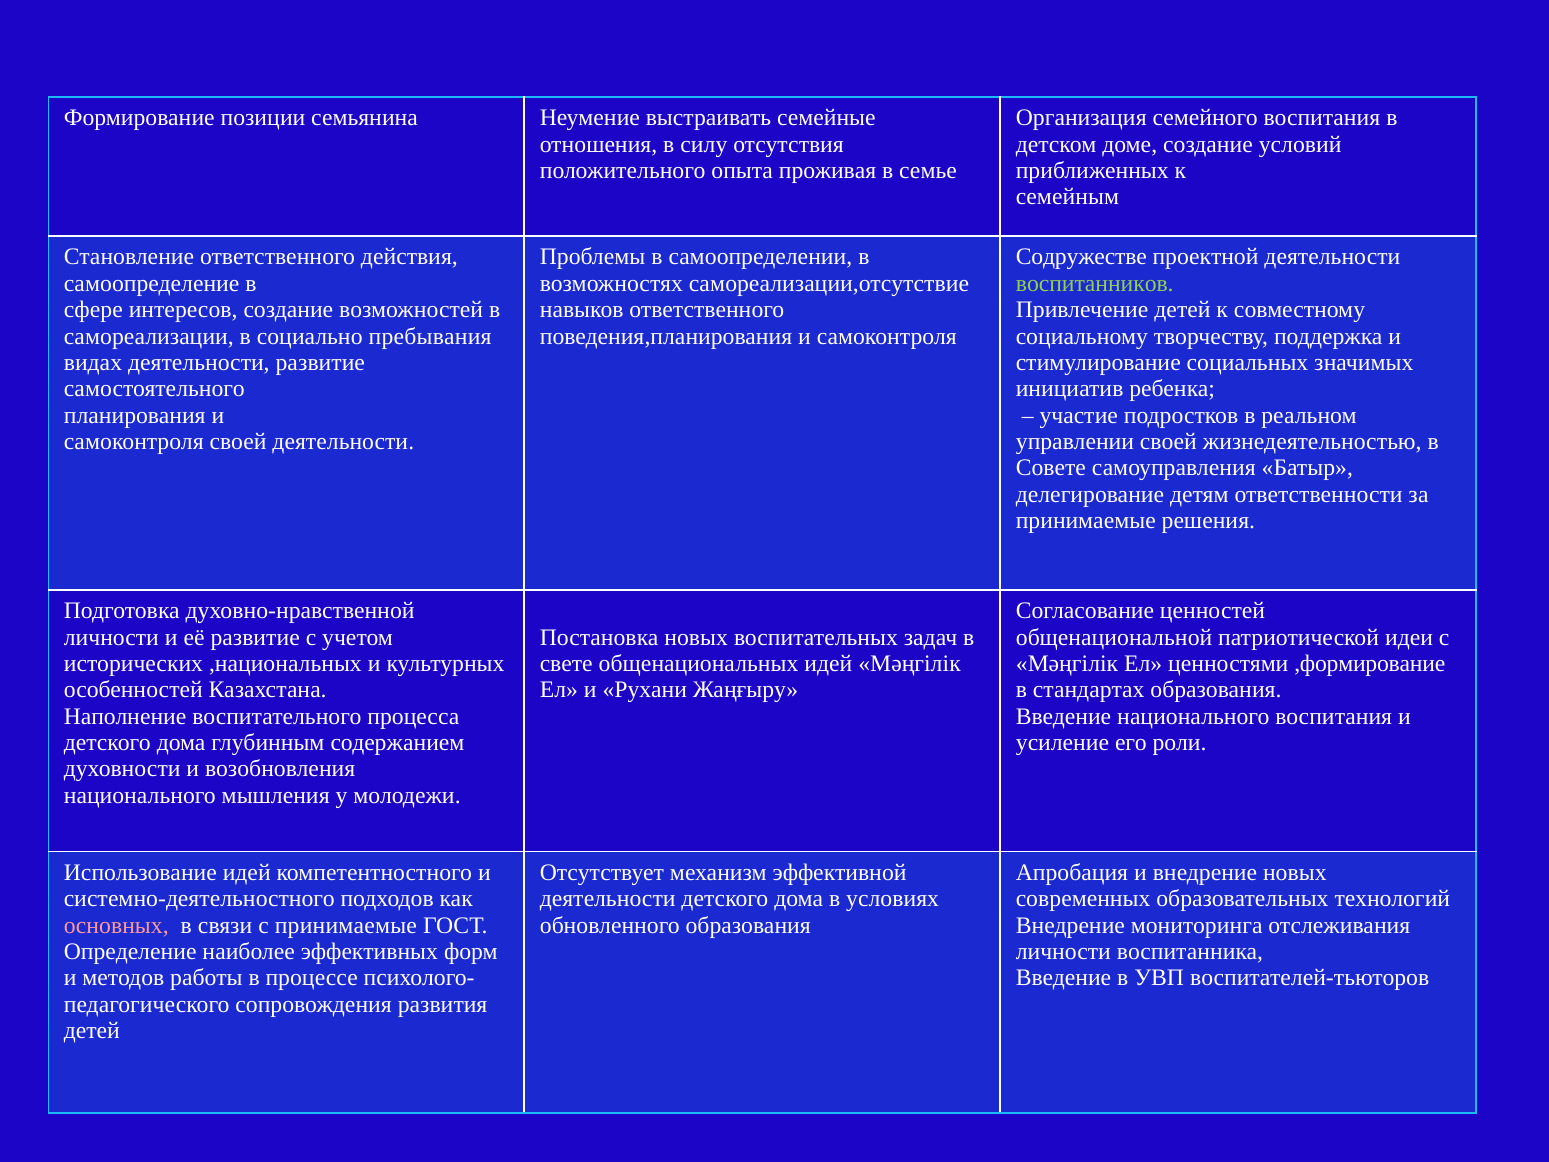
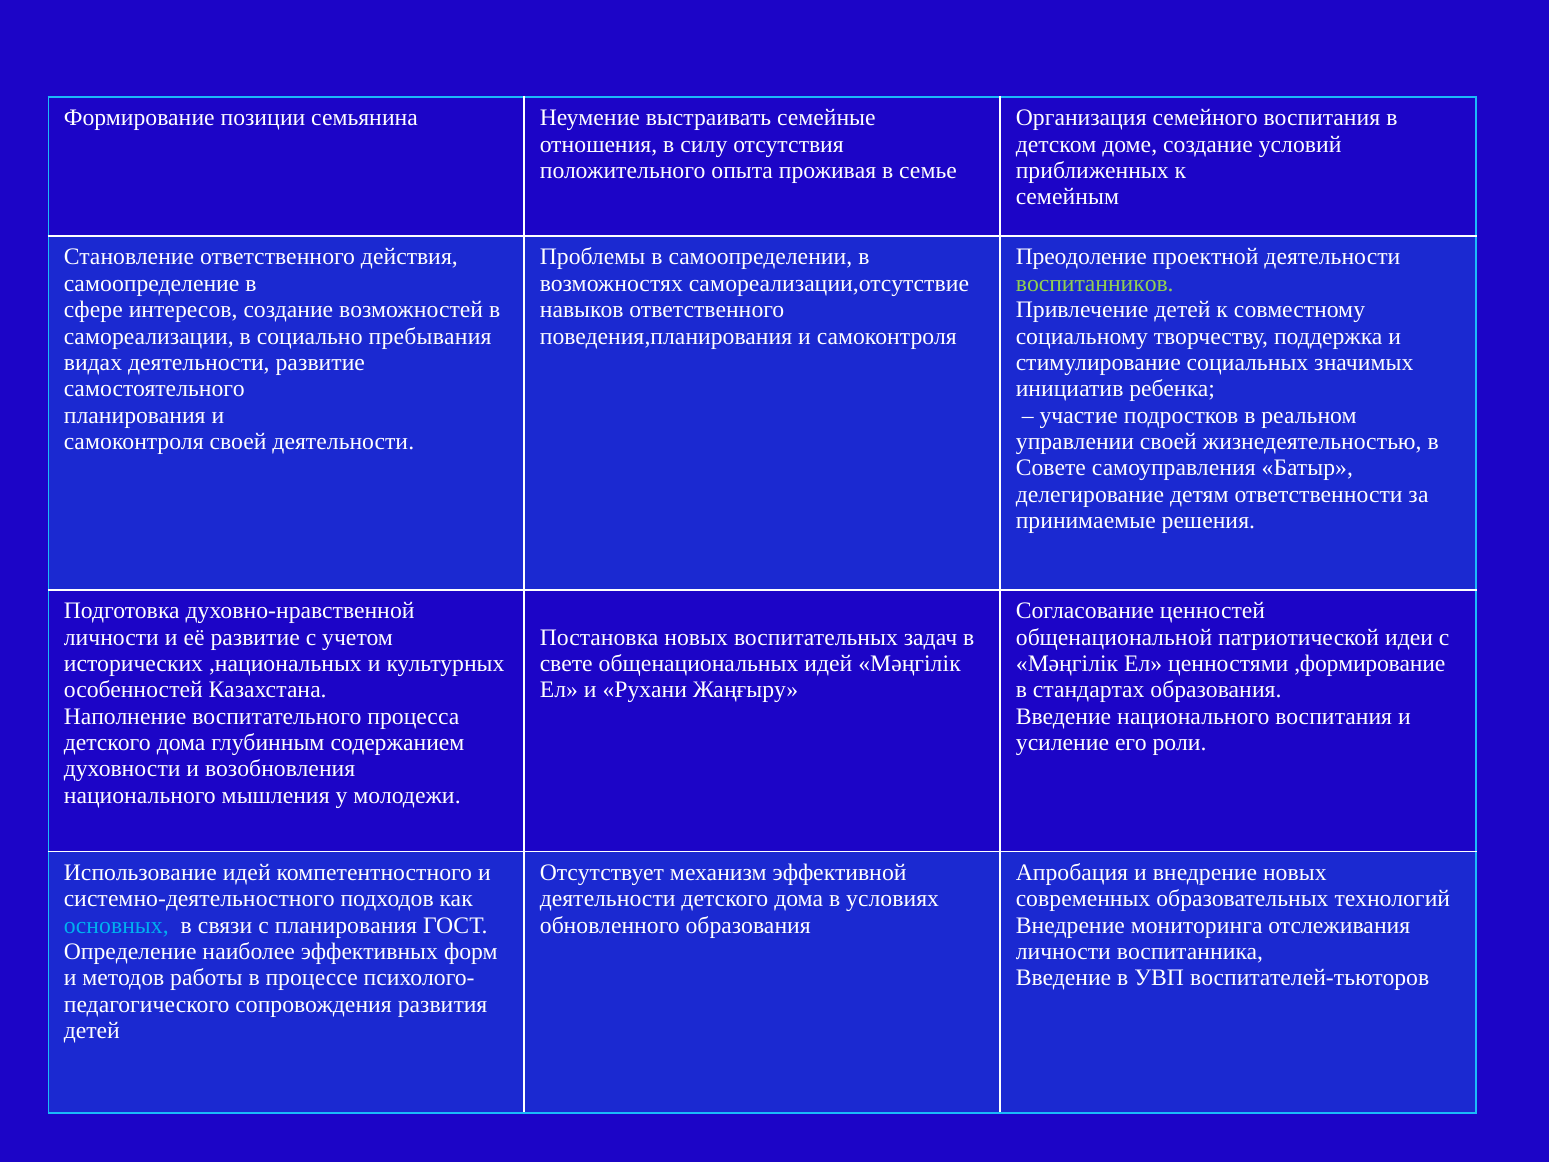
Содружестве: Содружестве -> Преодоление
основных colour: pink -> light blue
с принимаемые: принимаемые -> планирования
